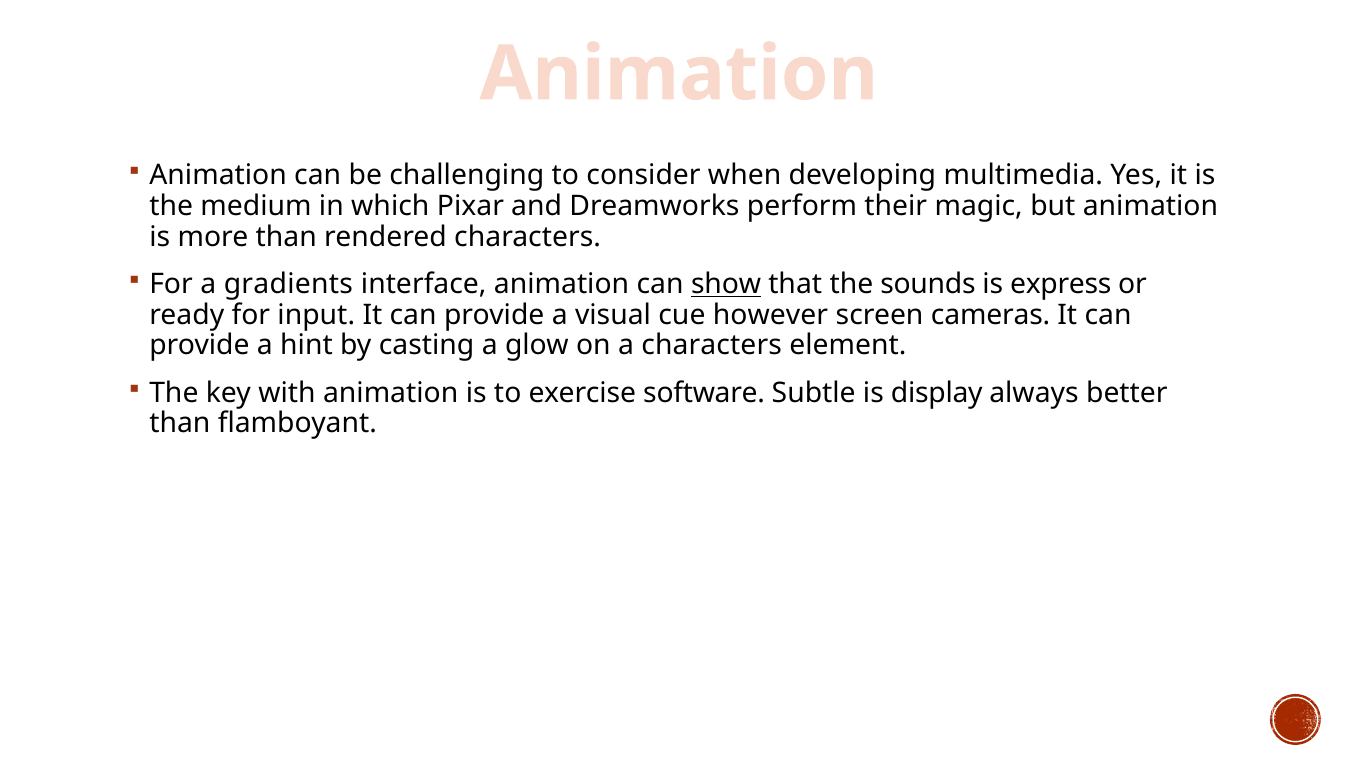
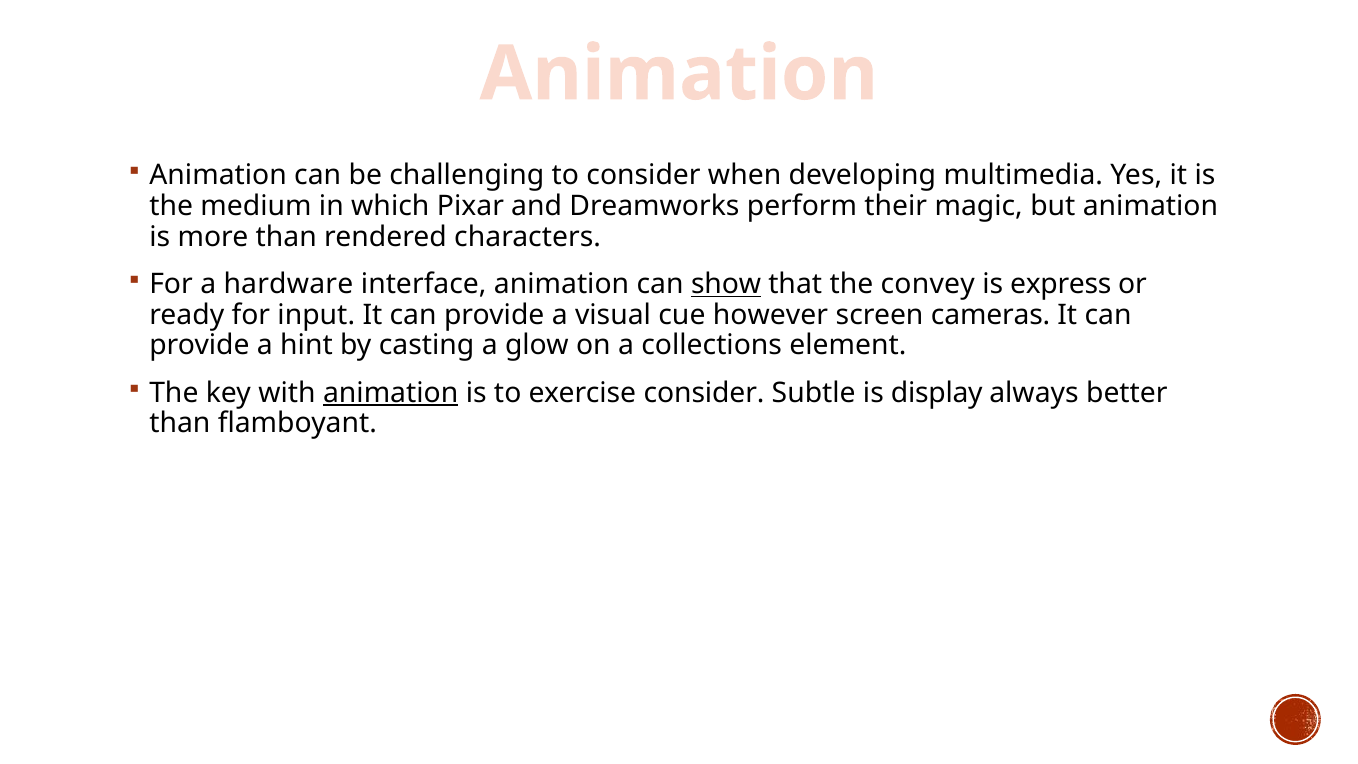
gradients: gradients -> hardware
sounds: sounds -> convey
a characters: characters -> collections
animation at (391, 393) underline: none -> present
exercise software: software -> consider
